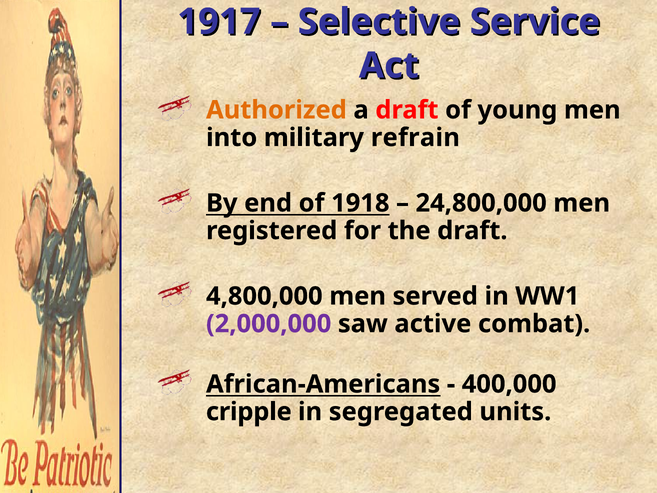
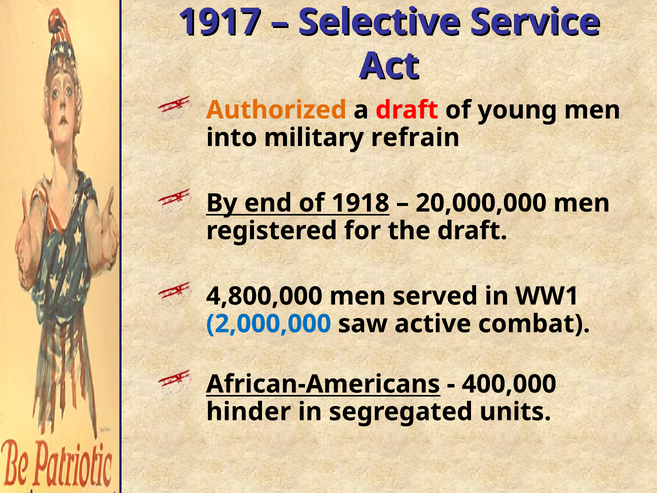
24,800,000: 24,800,000 -> 20,000,000
2,000,000 colour: purple -> blue
cripple: cripple -> hinder
